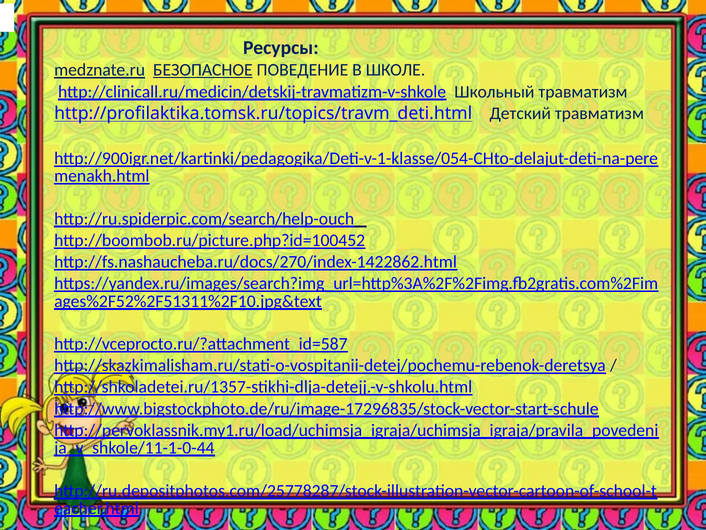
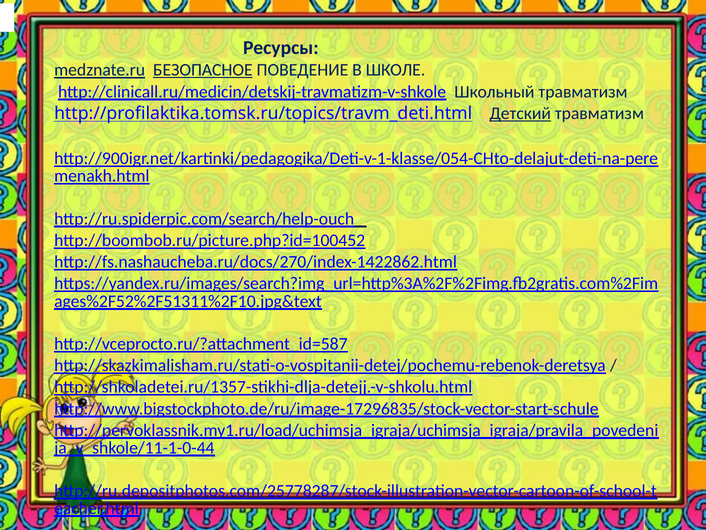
Детский underline: none -> present
